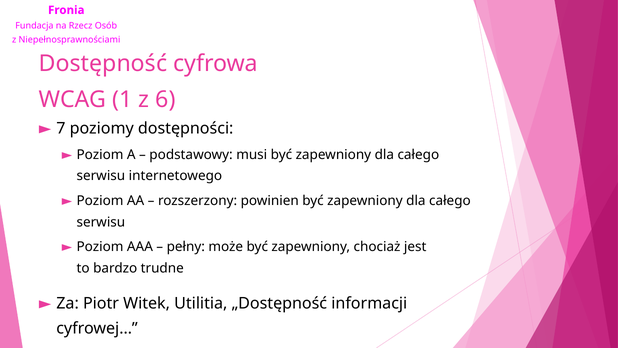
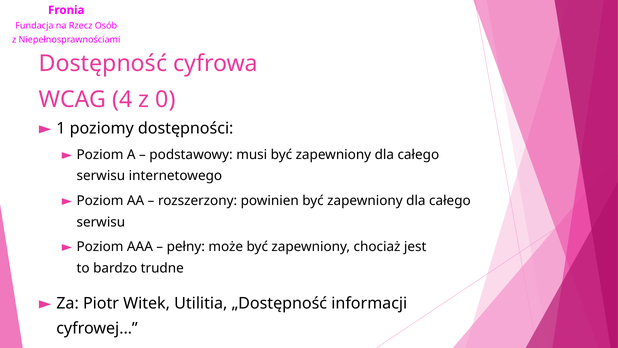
1: 1 -> 4
6: 6 -> 0
7: 7 -> 1
